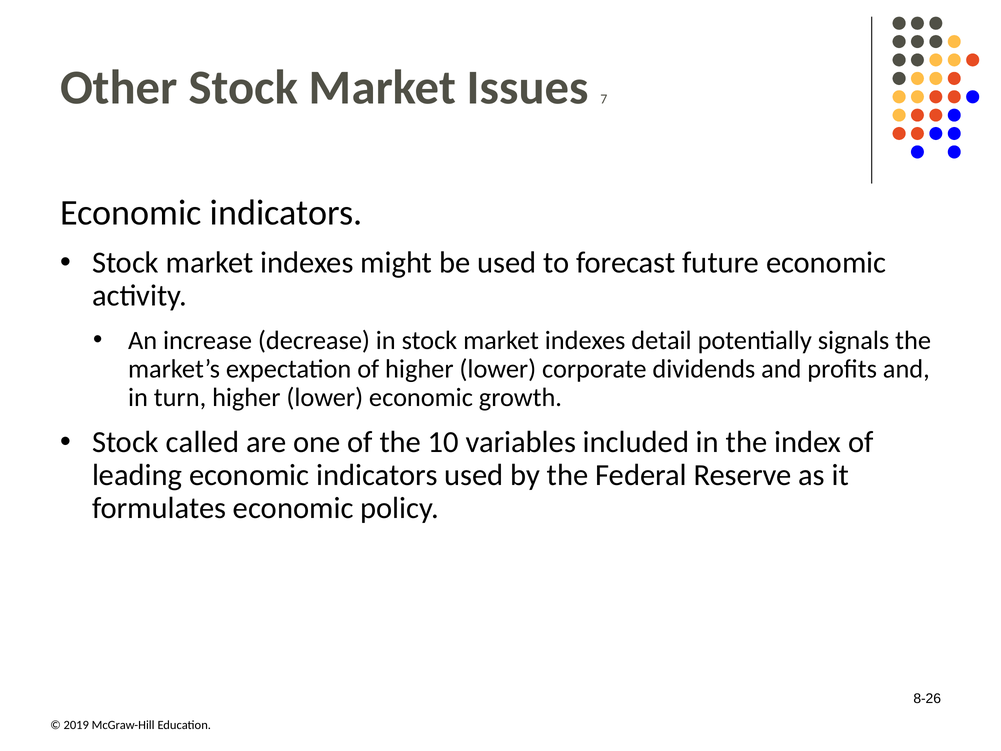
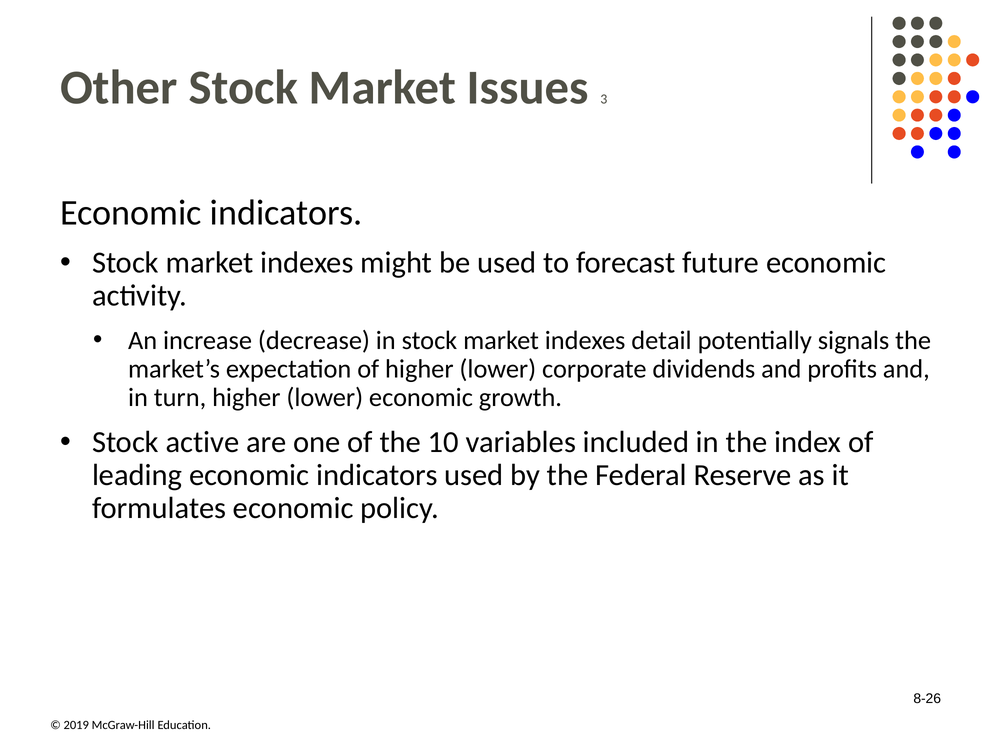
7: 7 -> 3
called: called -> active
